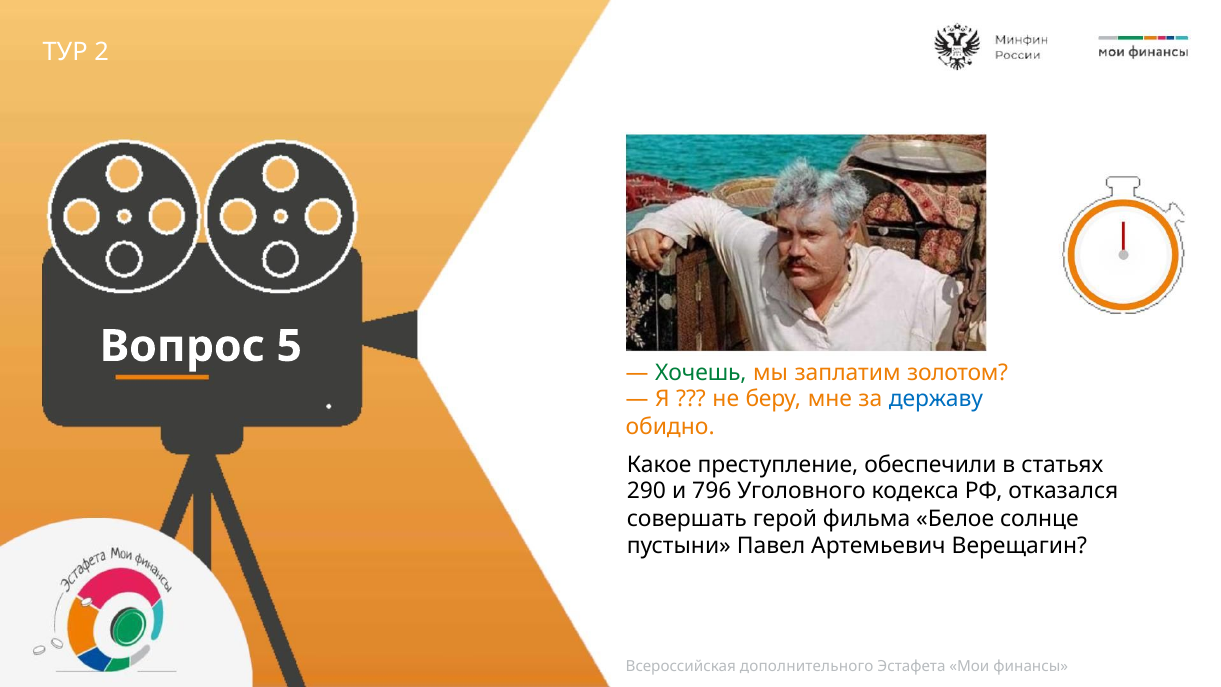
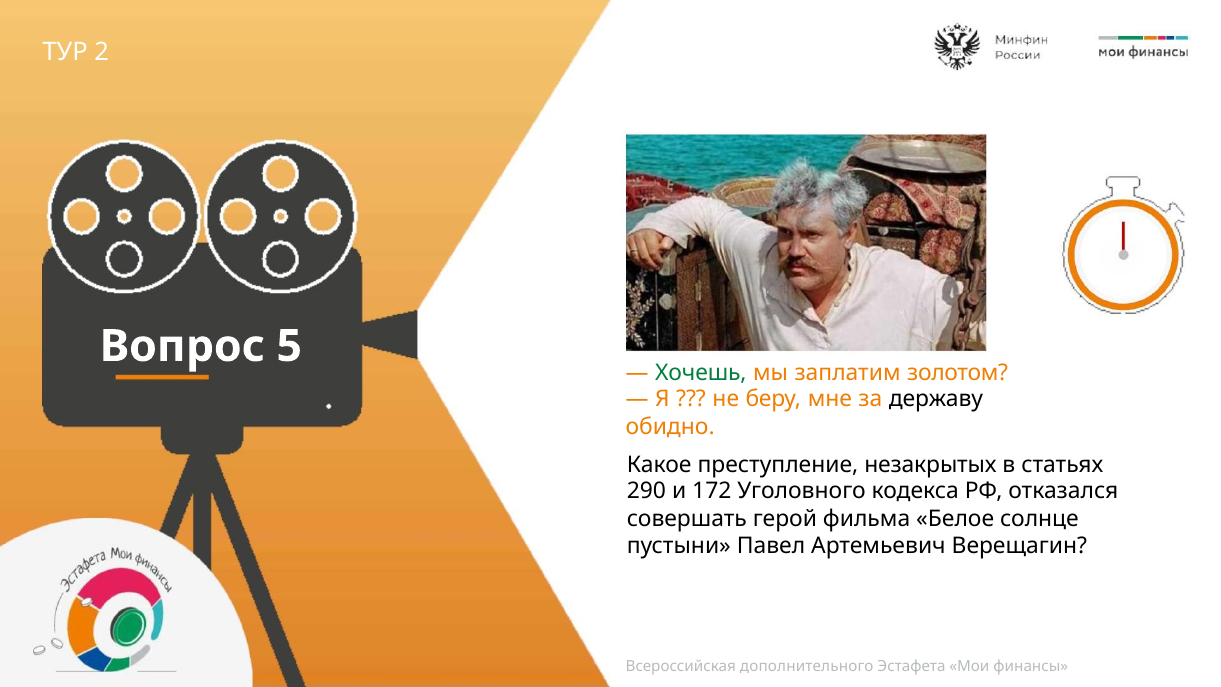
державу colour: blue -> black
обеспечили: обеспечили -> незакрытых
796: 796 -> 172
